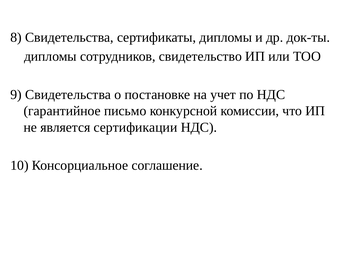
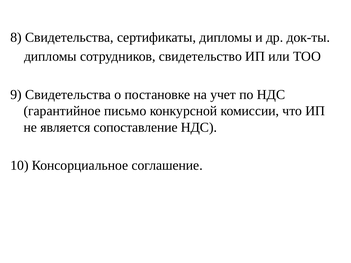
сертификации: сертификации -> сопоставление
